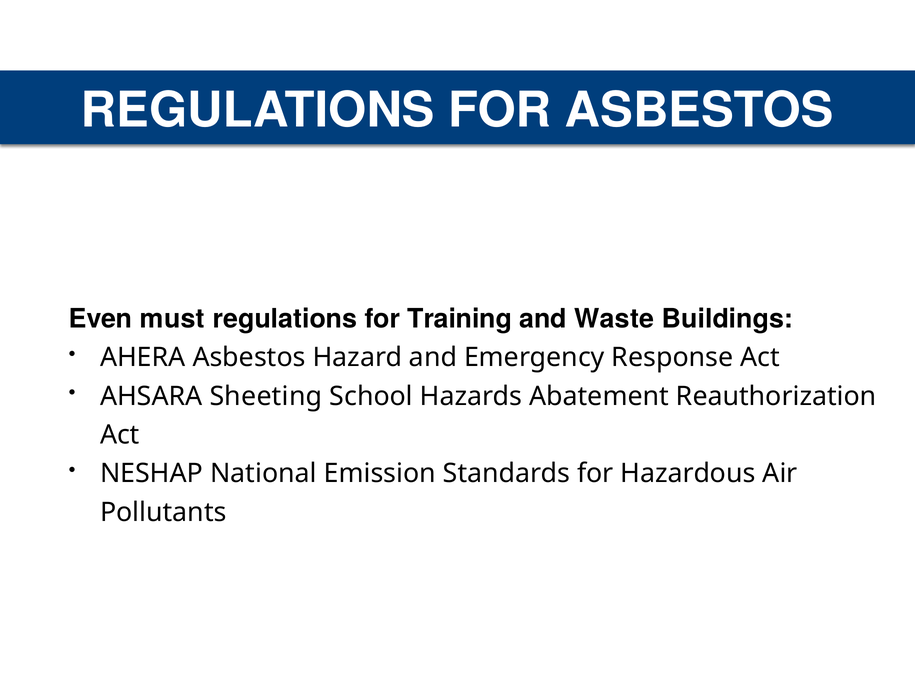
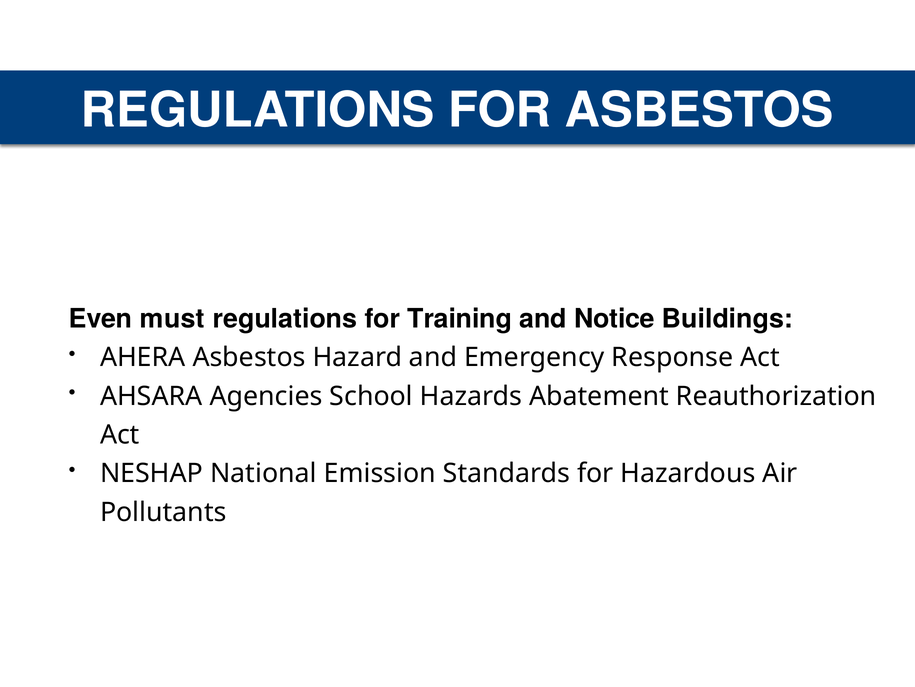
Waste: Waste -> Notice
Sheeting: Sheeting -> Agencies
